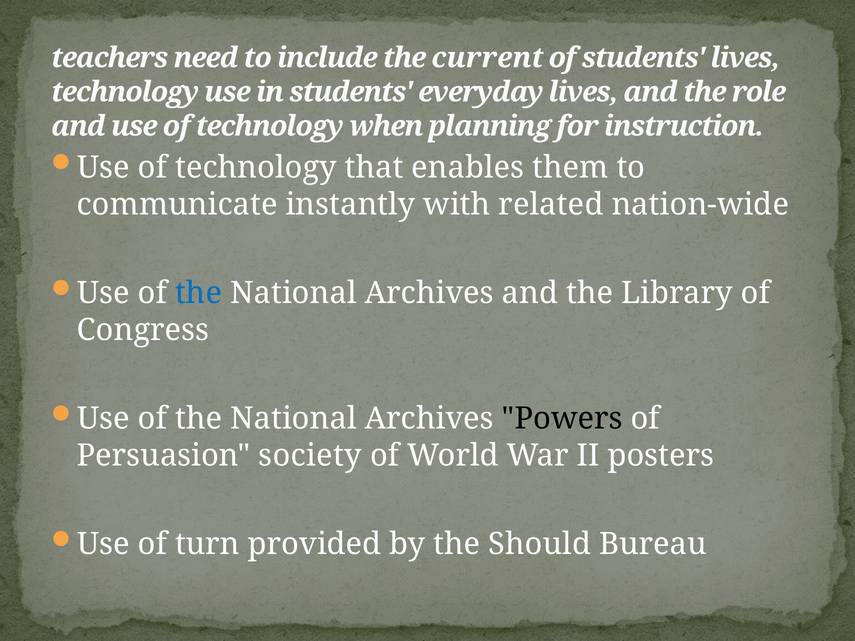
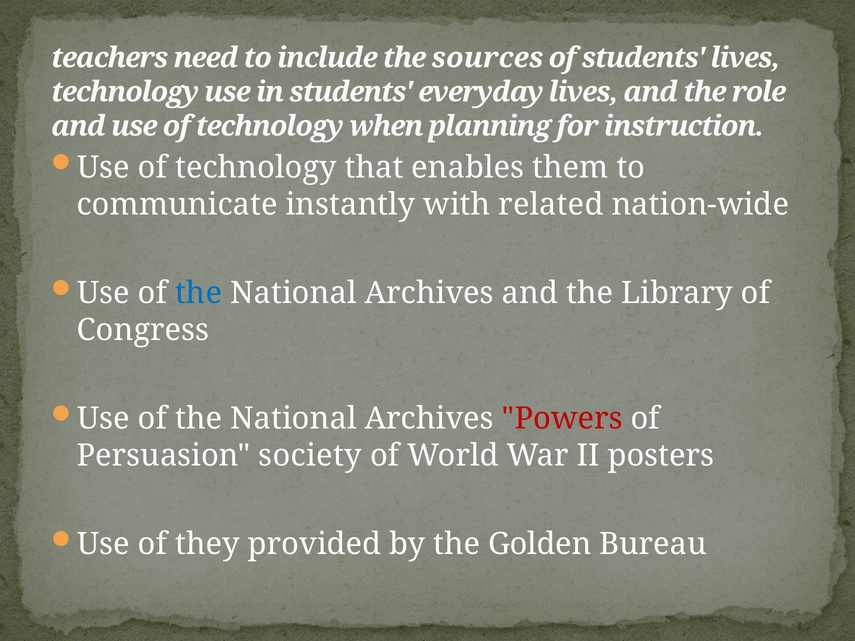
current: current -> sources
Powers colour: black -> red
turn: turn -> they
Should: Should -> Golden
